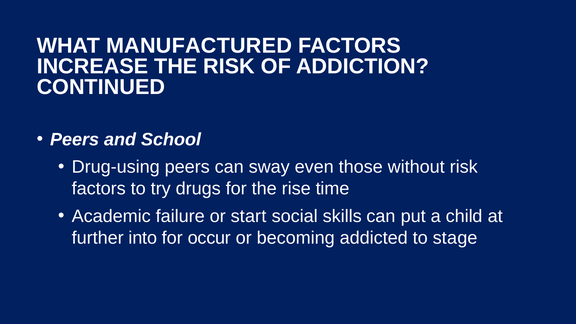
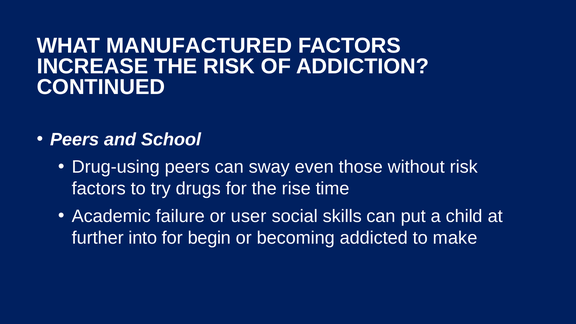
start: start -> user
occur: occur -> begin
stage: stage -> make
